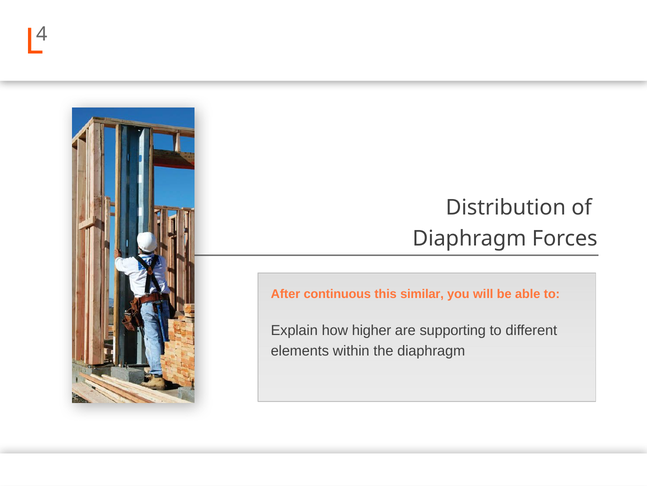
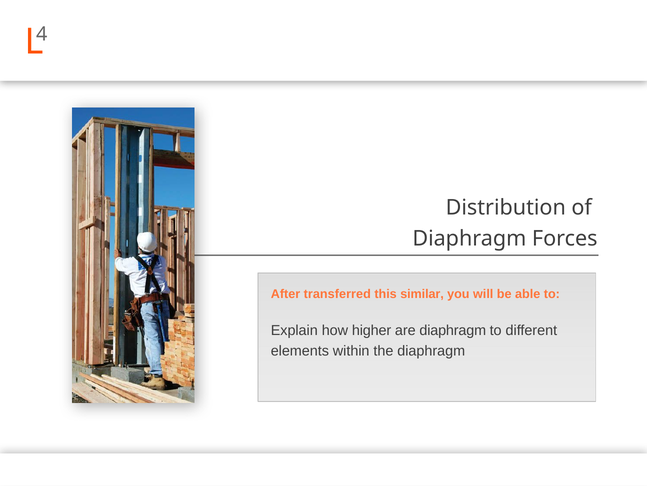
continuous: continuous -> transferred
are supporting: supporting -> diaphragm
